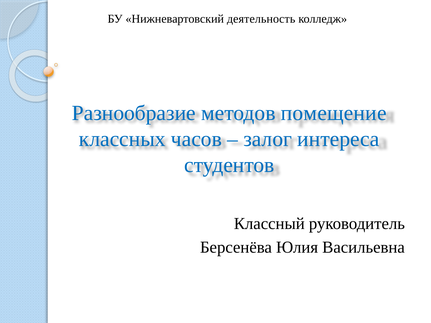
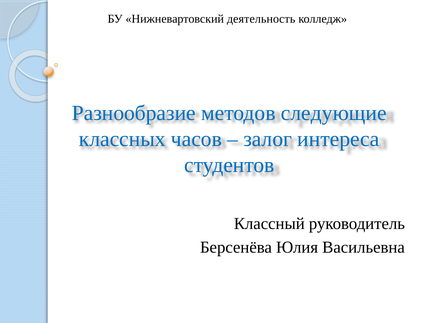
помещение: помещение -> следующие
